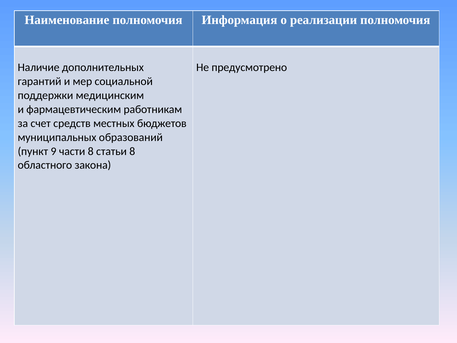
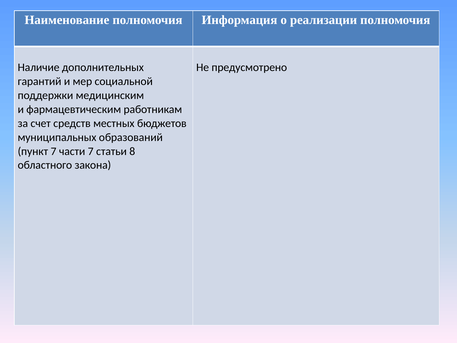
пункт 9: 9 -> 7
части 8: 8 -> 7
